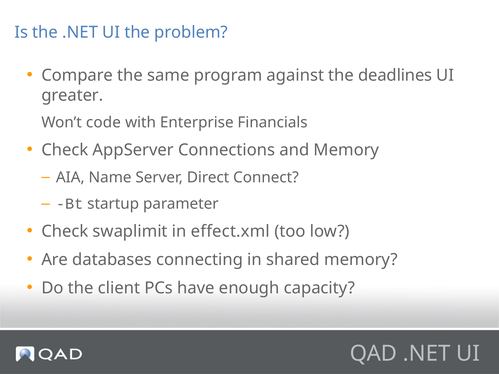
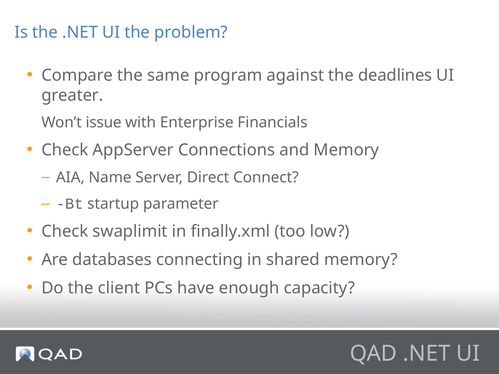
code: code -> issue
effect.xml: effect.xml -> finally.xml
